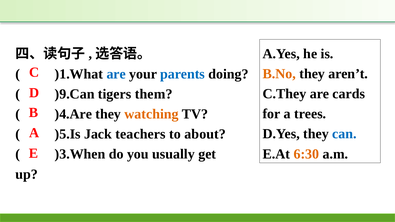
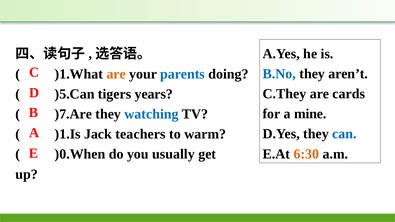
B.No colour: orange -> blue
are at (116, 74) colour: blue -> orange
)9.Can: )9.Can -> )5.Can
them: them -> years
trees: trees -> mine
)4.Are: )4.Are -> )7.Are
watching colour: orange -> blue
)5.Is: )5.Is -> )1.Is
about: about -> warm
)3.When: )3.When -> )0.When
